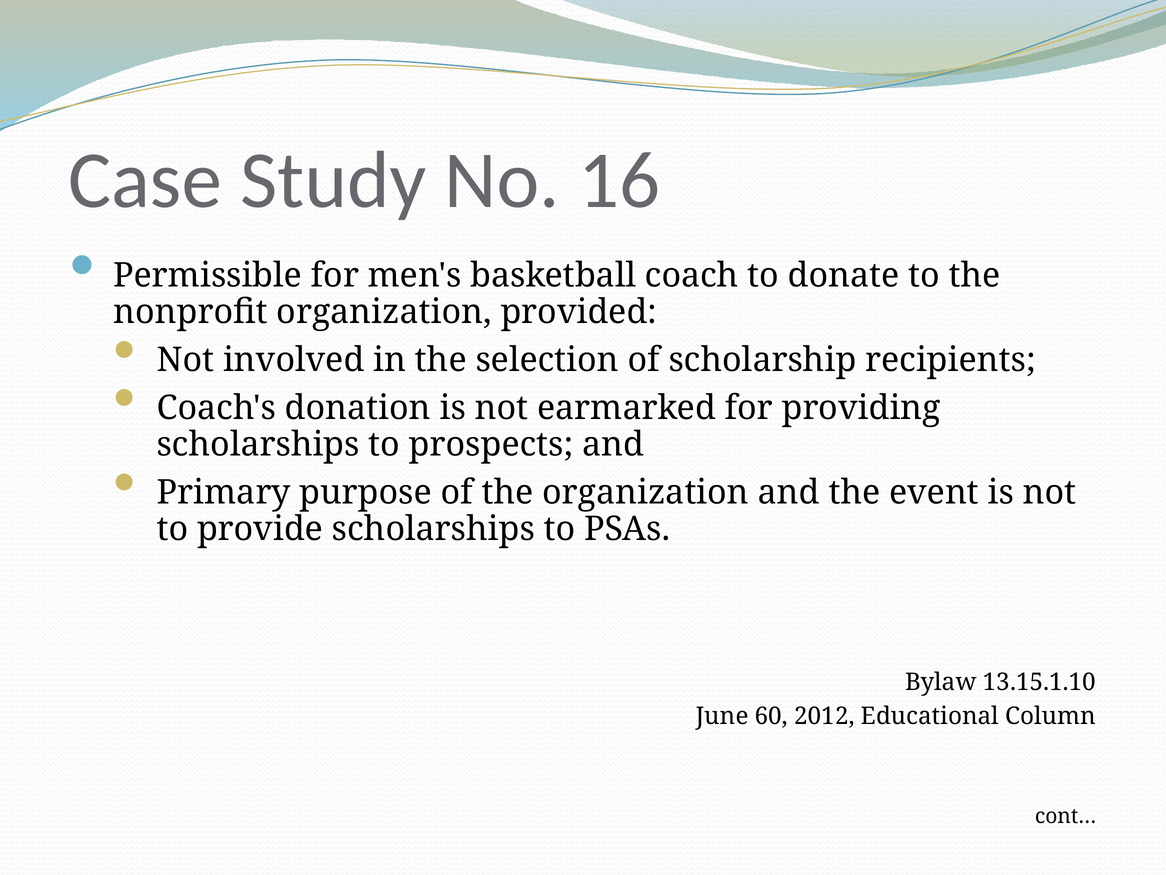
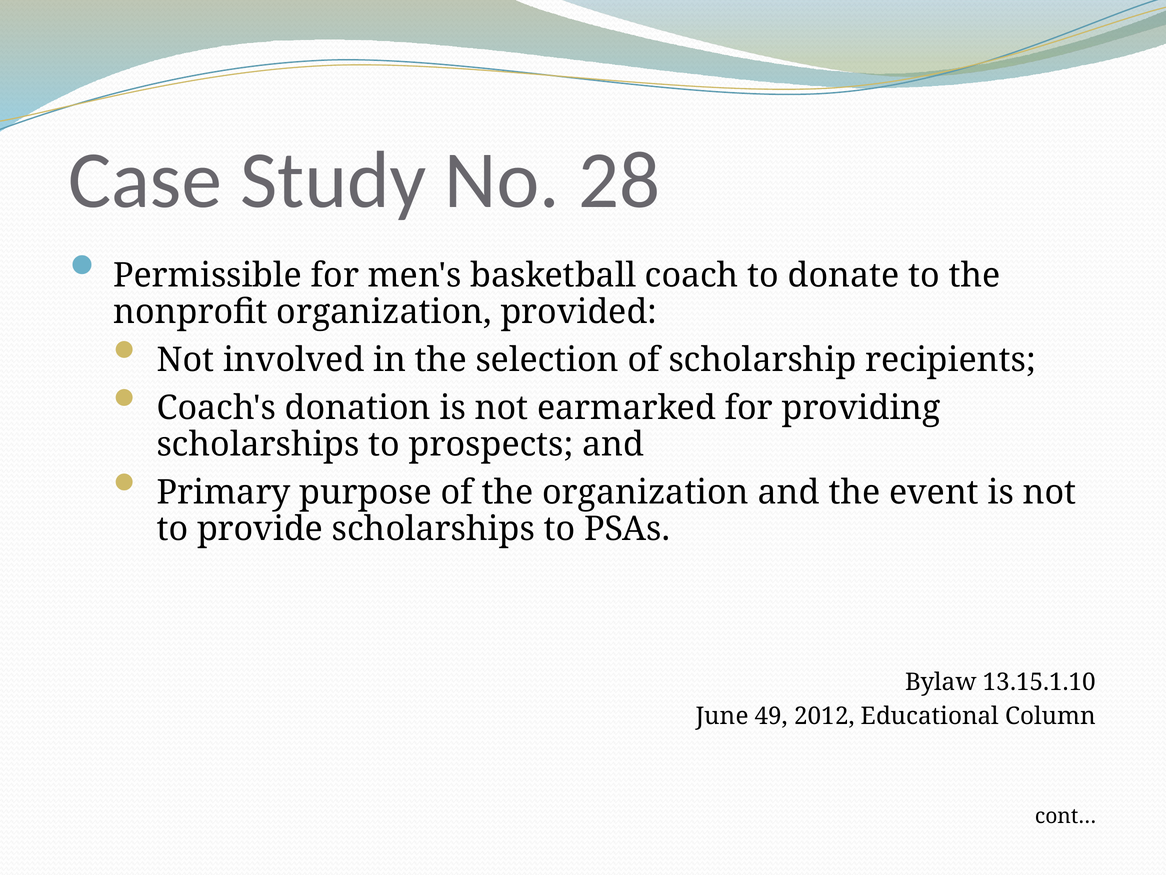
16: 16 -> 28
60: 60 -> 49
